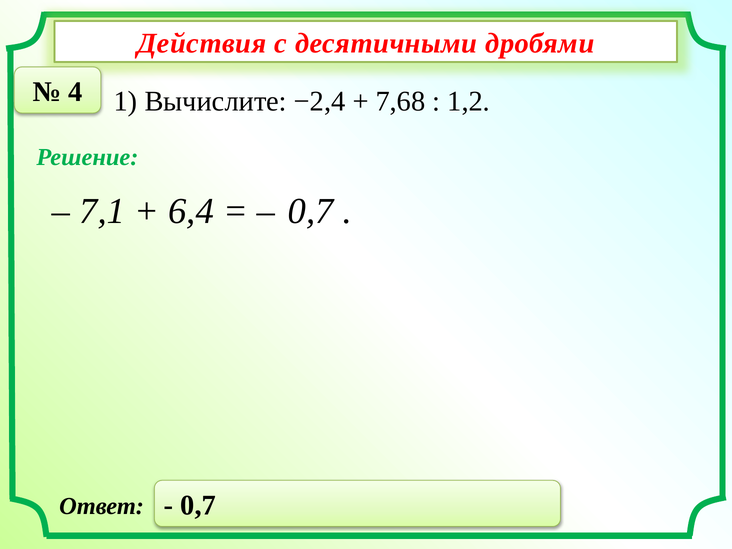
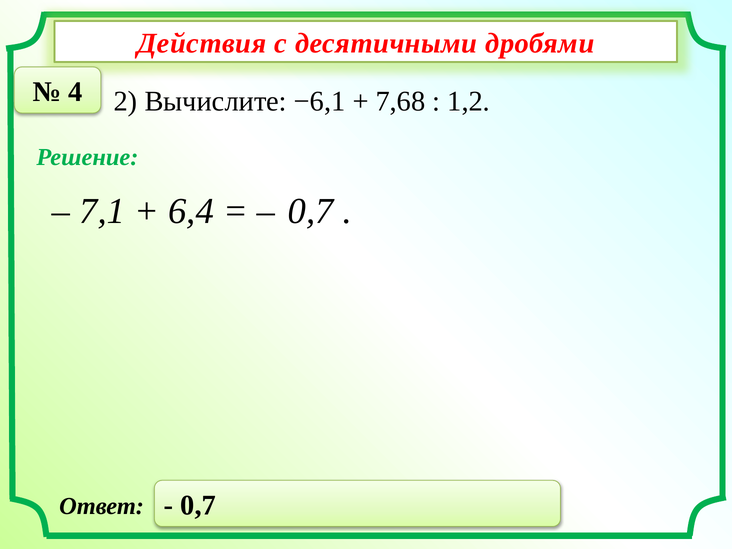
1: 1 -> 2
−2,4: −2,4 -> −6,1
